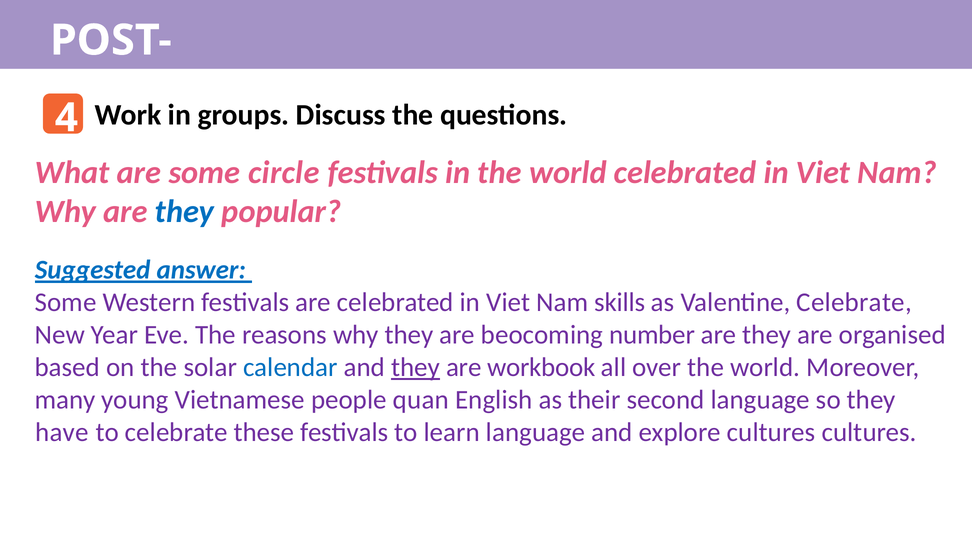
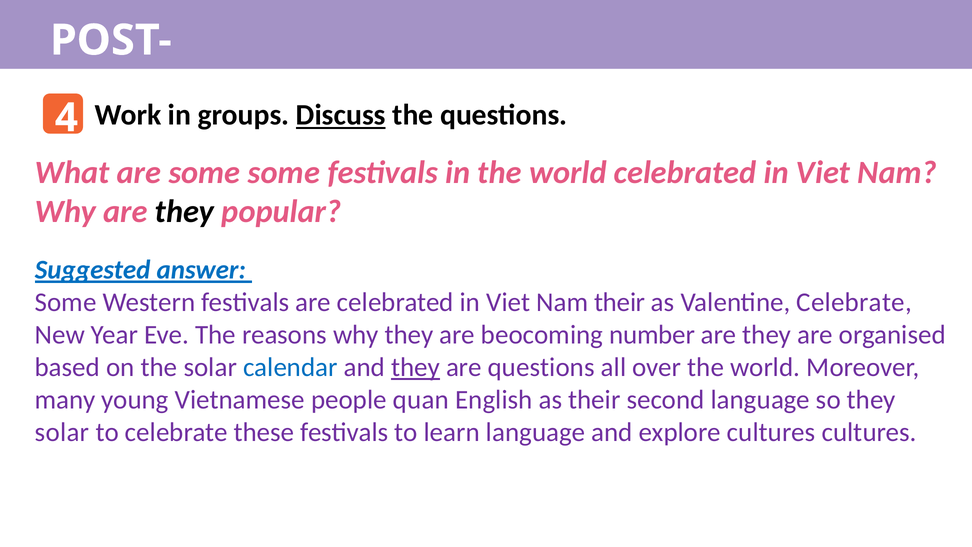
Discuss underline: none -> present
some circle: circle -> some
they at (185, 212) colour: blue -> black
Nam skills: skills -> their
are workbook: workbook -> questions
have at (62, 432): have -> solar
